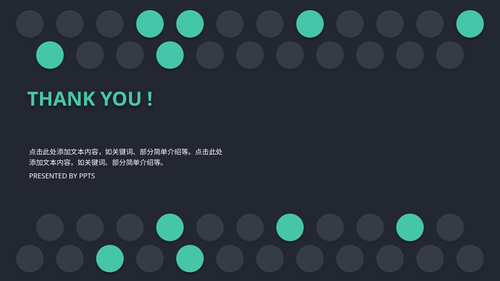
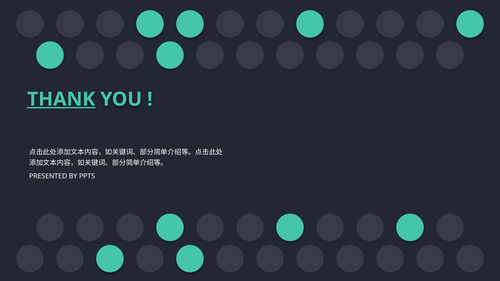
THANK underline: none -> present
